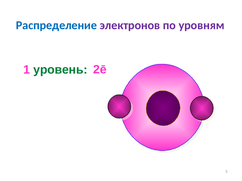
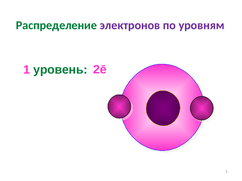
Распределение colour: blue -> green
